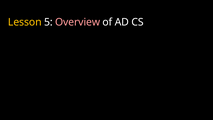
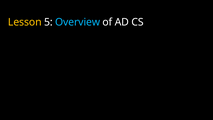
Overview colour: pink -> light blue
